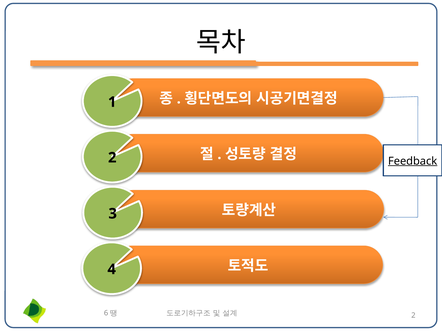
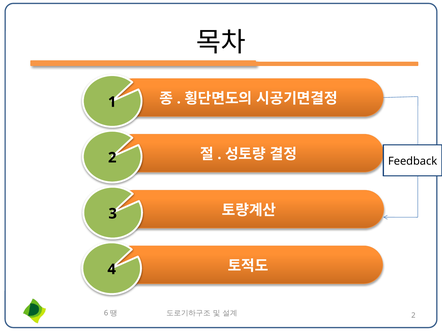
Feedback underline: present -> none
